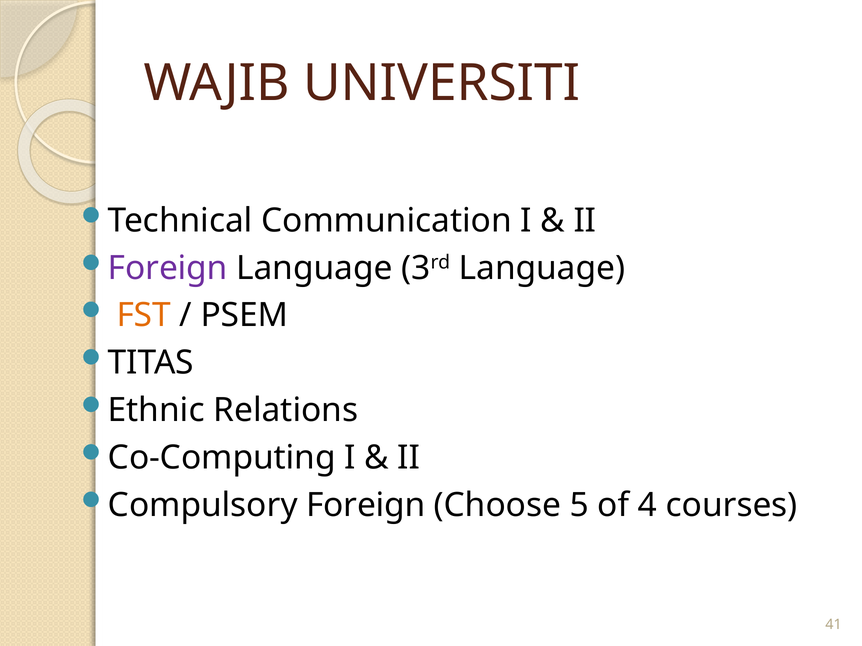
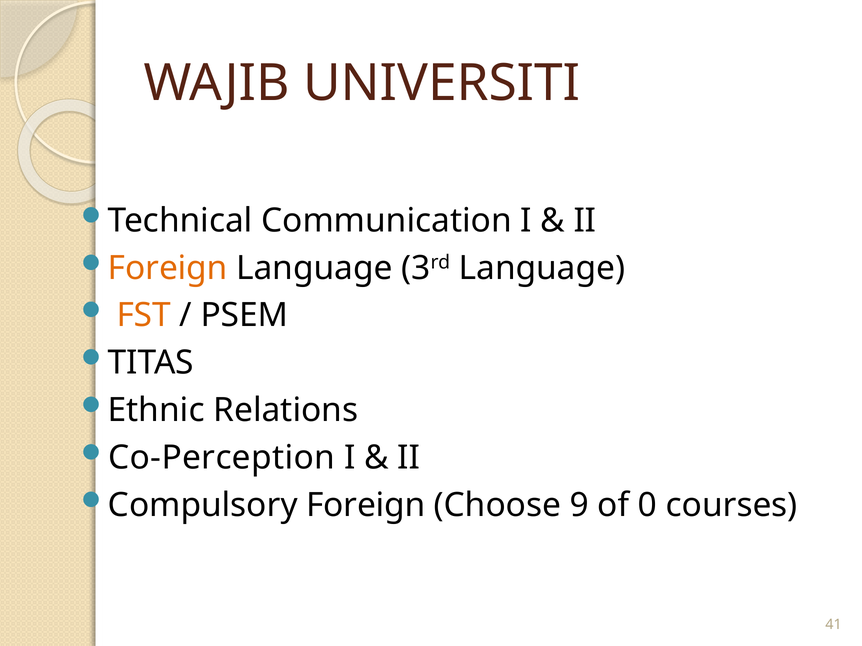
Foreign at (168, 268) colour: purple -> orange
Co-Computing: Co-Computing -> Co-Perception
5: 5 -> 9
4: 4 -> 0
